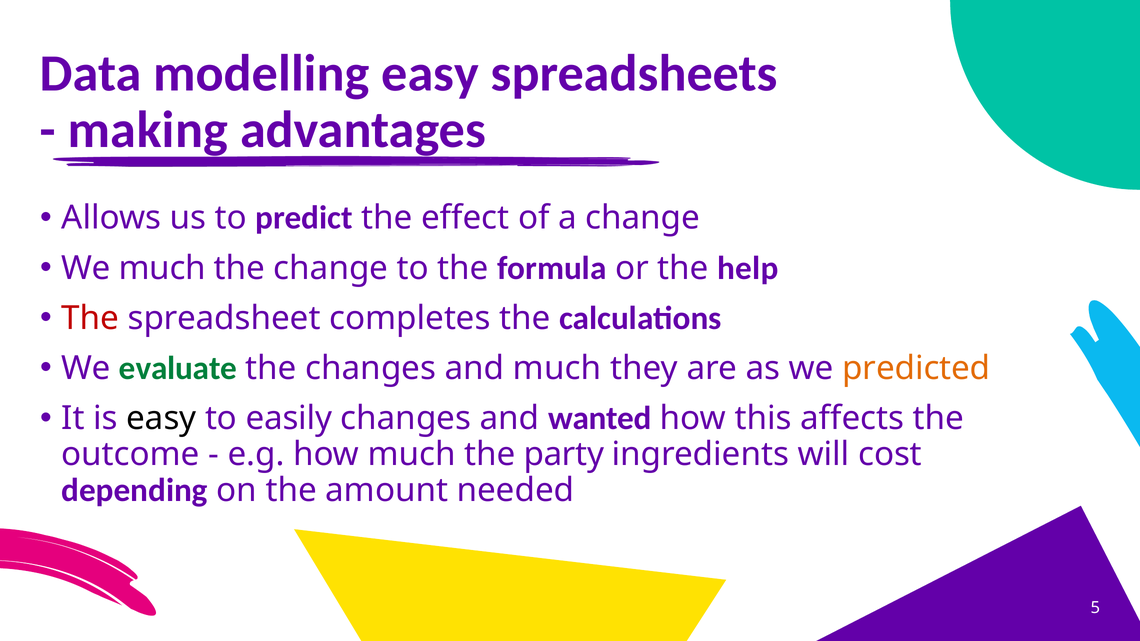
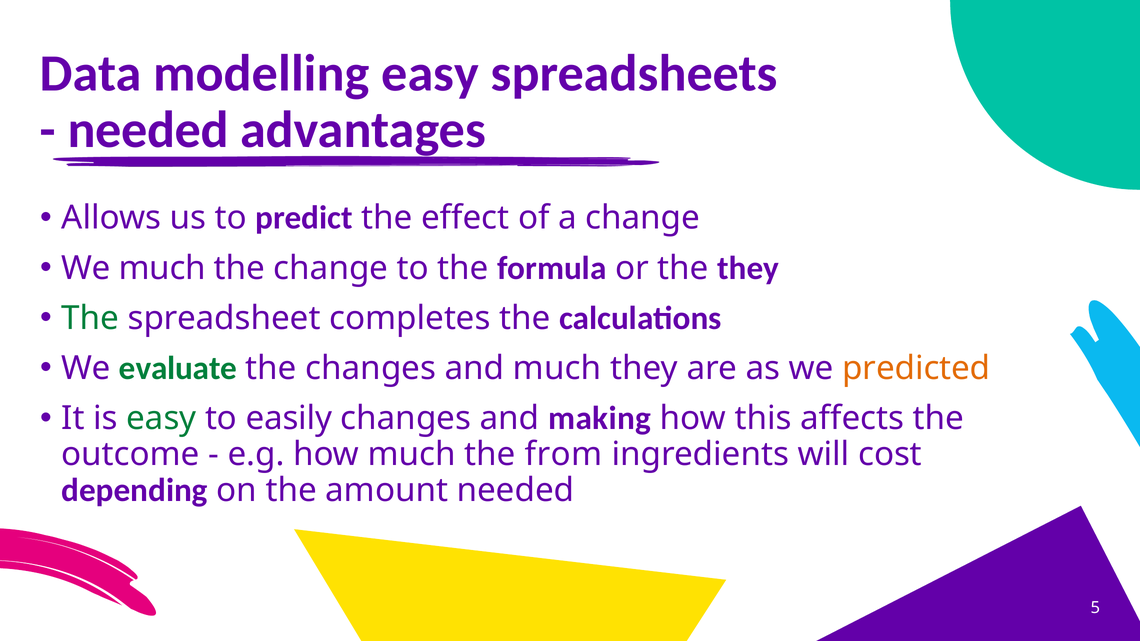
making at (148, 130): making -> needed
the help: help -> they
The at (90, 318) colour: red -> green
easy at (161, 419) colour: black -> green
wanted: wanted -> making
party: party -> from
